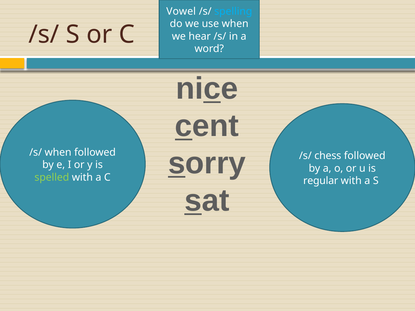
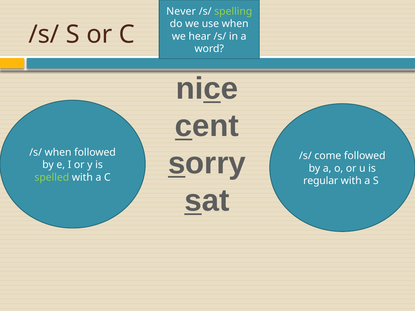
Vowel: Vowel -> Never
spelling colour: light blue -> light green
chess: chess -> come
